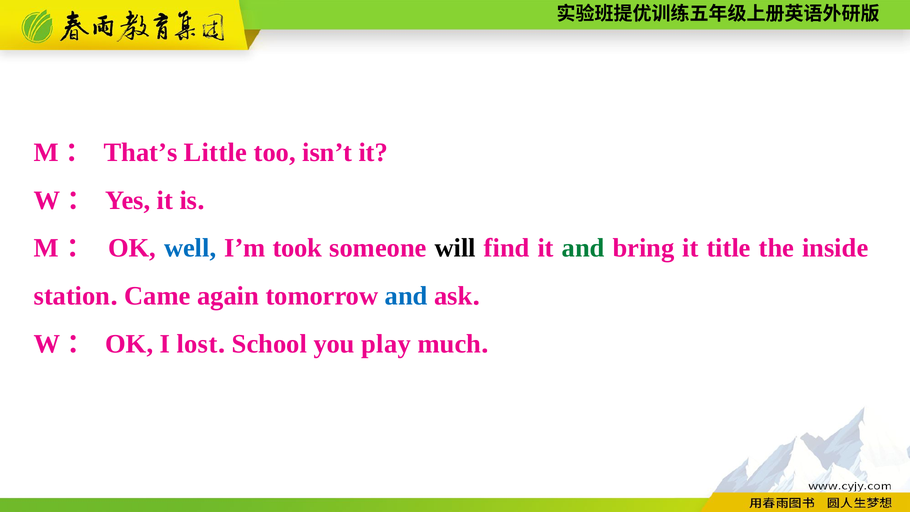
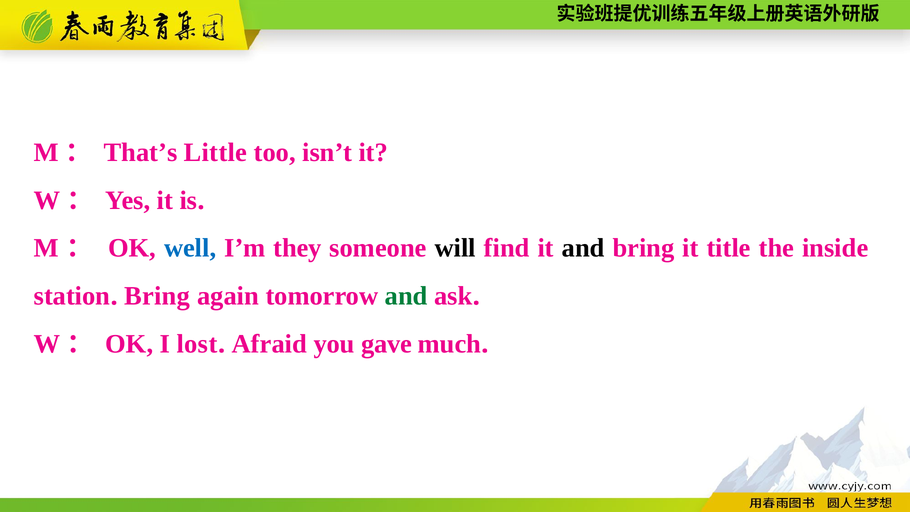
took: took -> they
and at (583, 248) colour: green -> black
Came at (157, 296): Came -> Bring
and at (406, 296) colour: blue -> green
School: School -> Afraid
play: play -> gave
